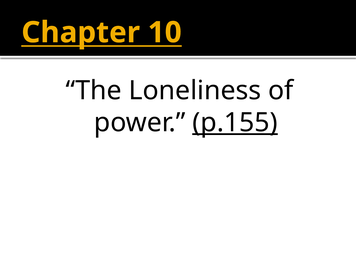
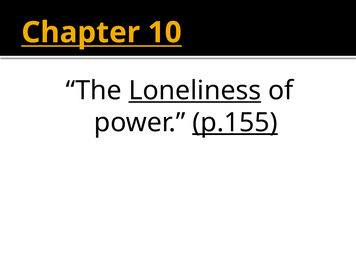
Loneliness underline: none -> present
